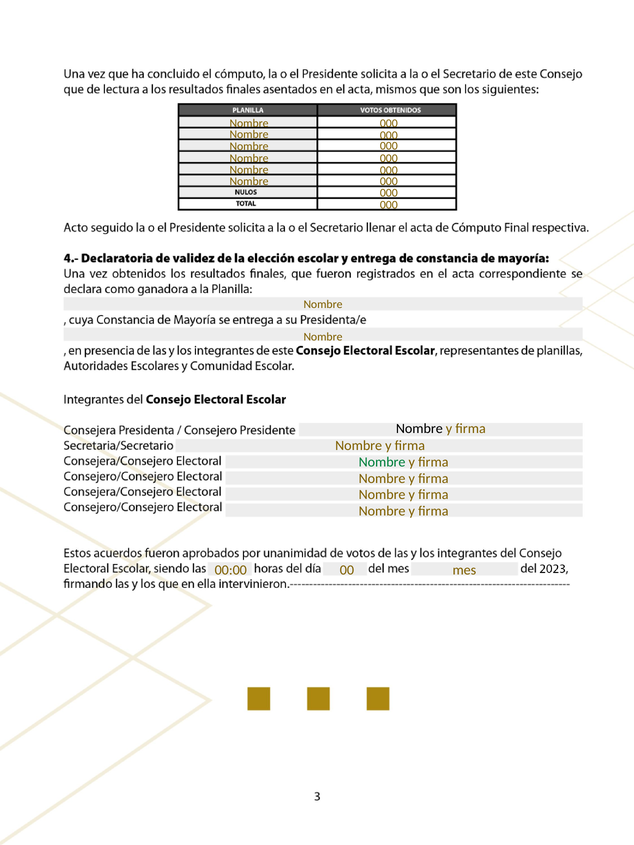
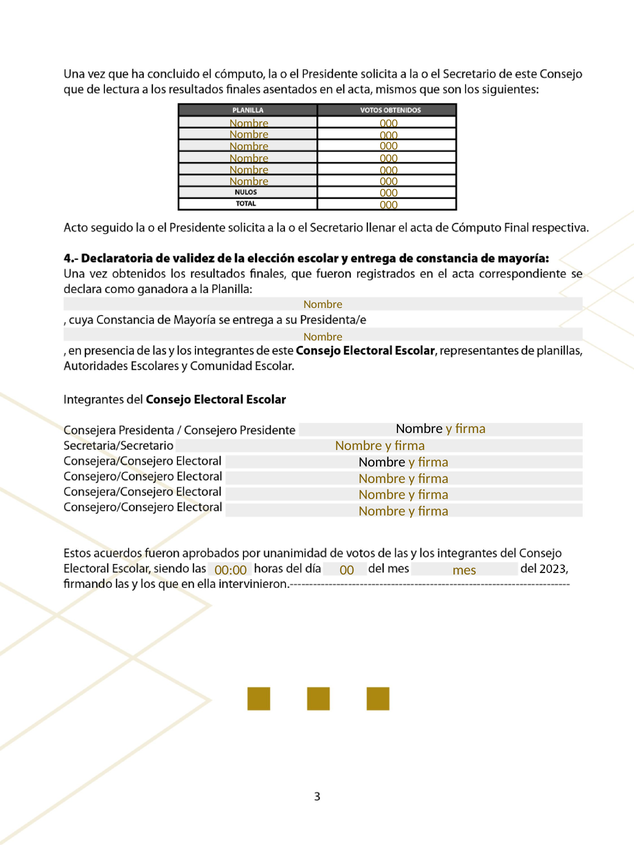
Nombre at (382, 462) colour: green -> black
